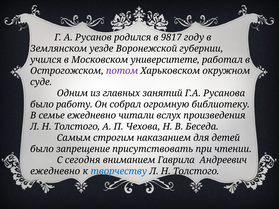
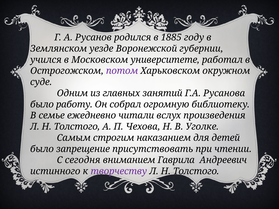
9817: 9817 -> 1885
Беседа: Беседа -> Уголке
ежедневно at (55, 171): ежедневно -> истинного
творчеству colour: blue -> purple
